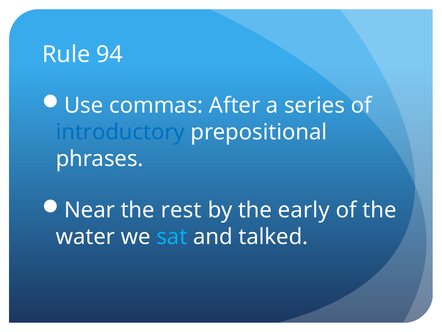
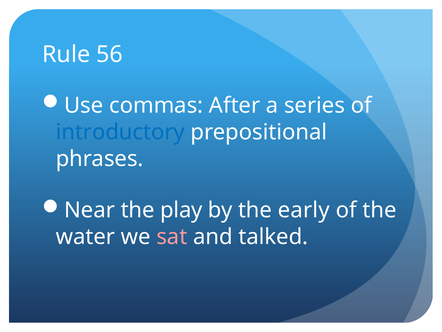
94: 94 -> 56
rest: rest -> play
sat colour: light blue -> pink
